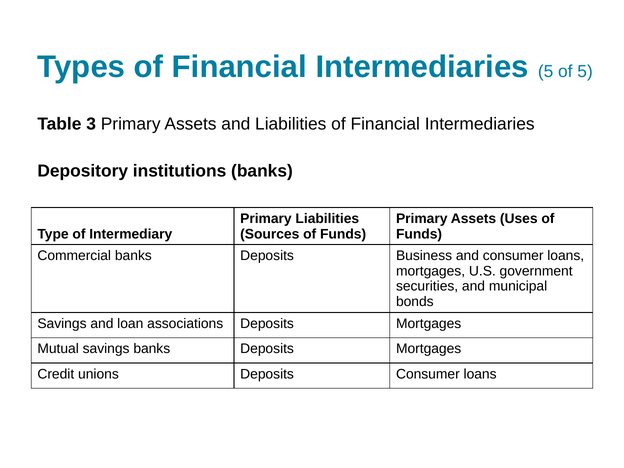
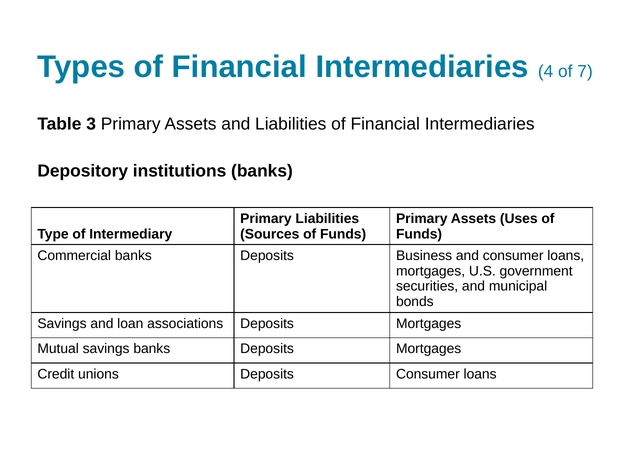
Intermediaries 5: 5 -> 4
of 5: 5 -> 7
